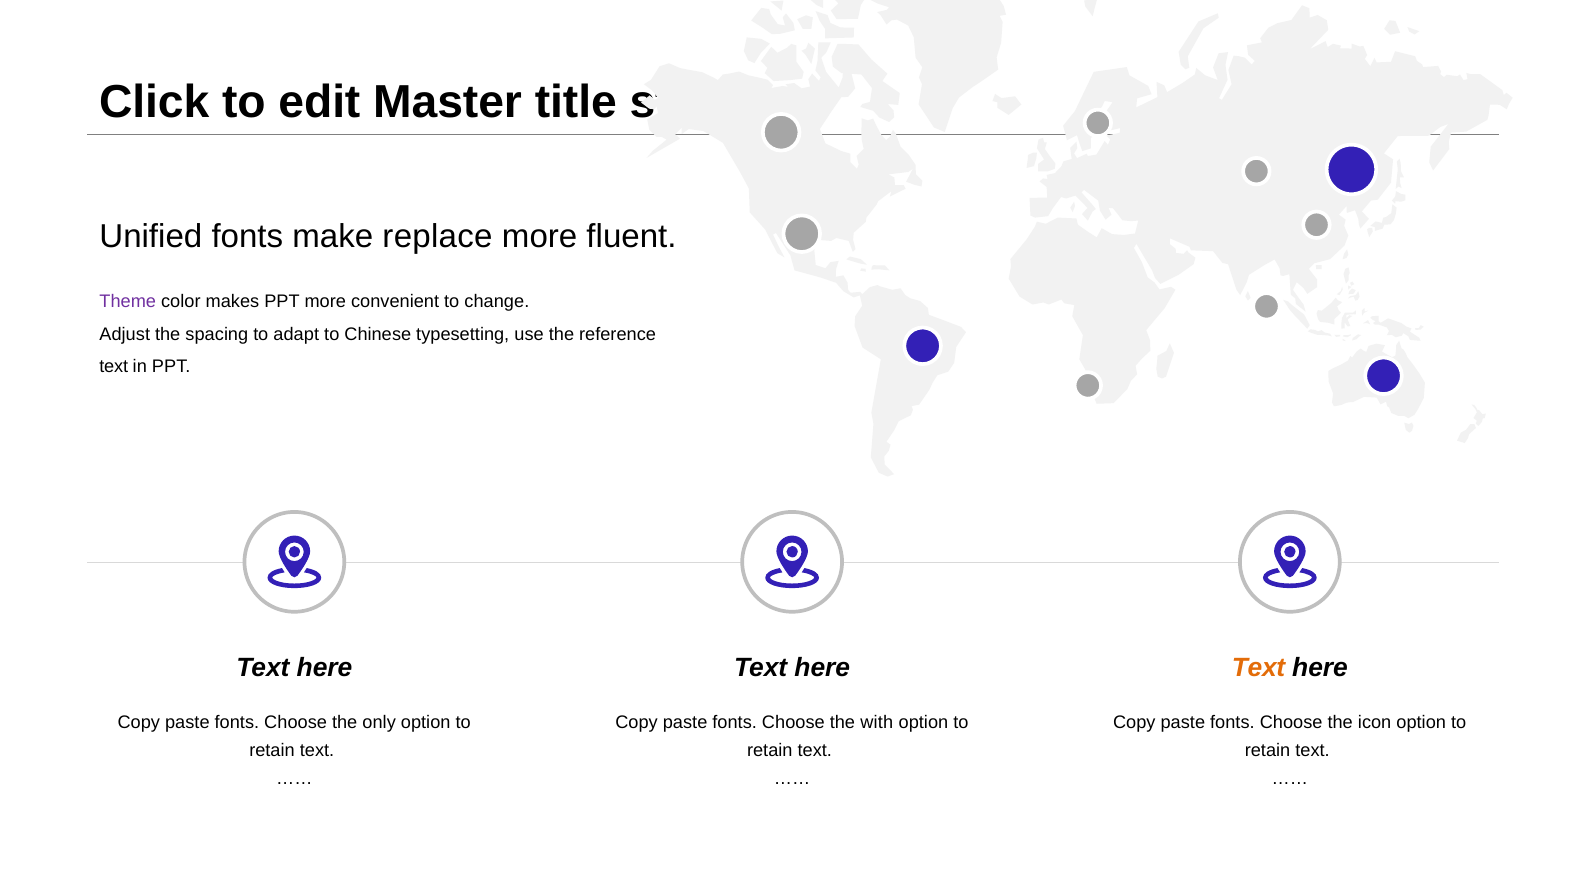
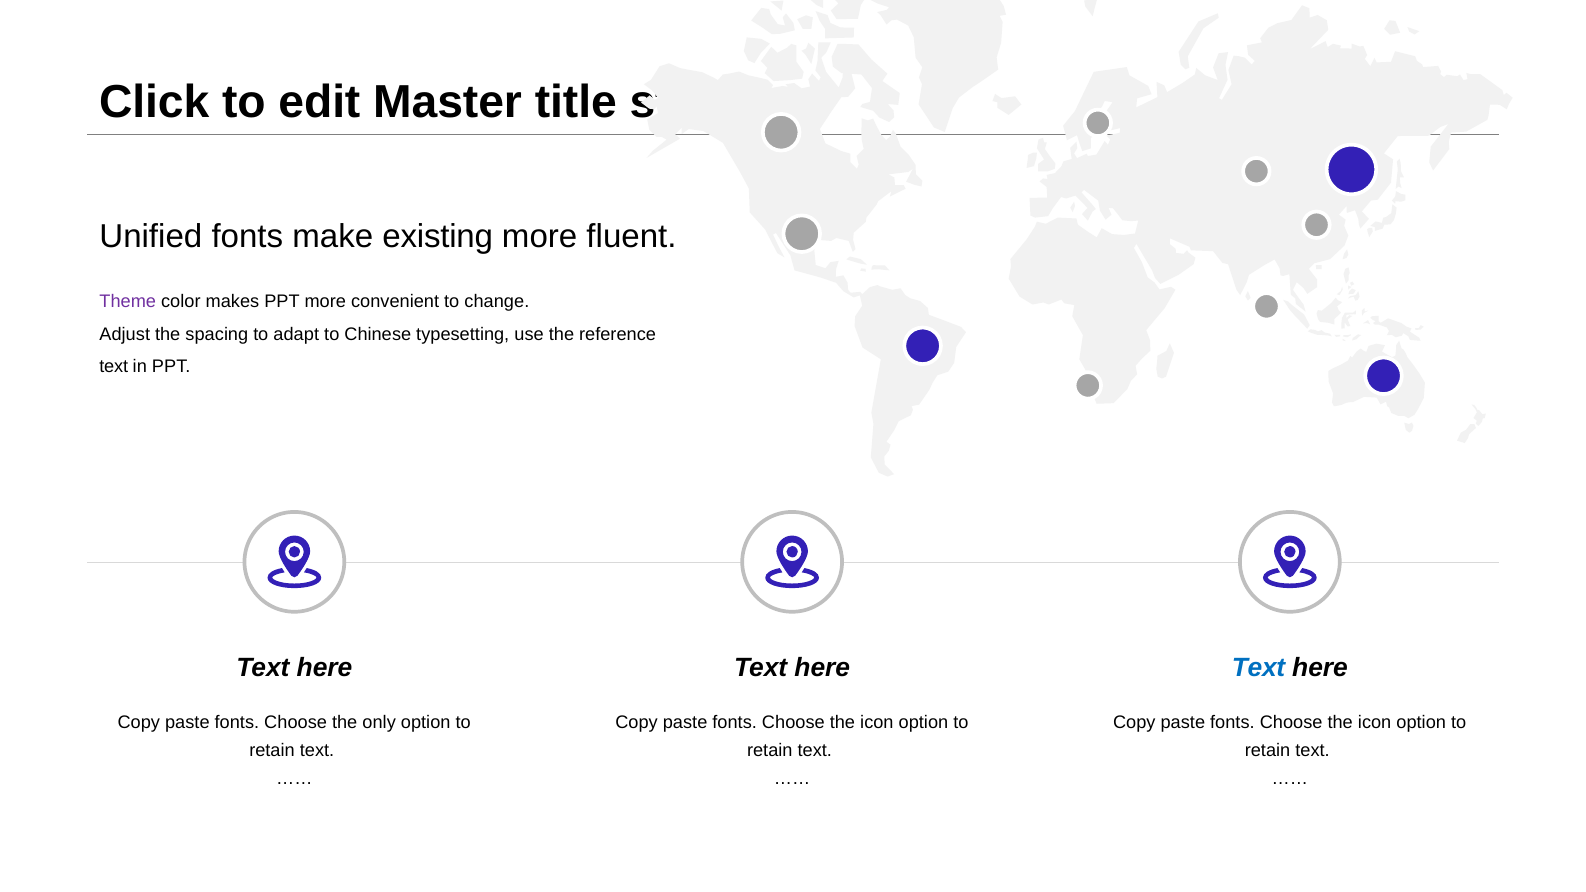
replace: replace -> existing
Text at (1259, 668) colour: orange -> blue
with at (877, 722): with -> icon
